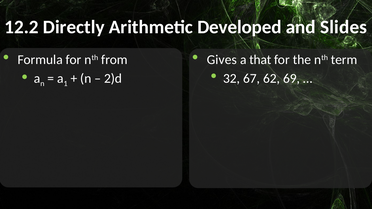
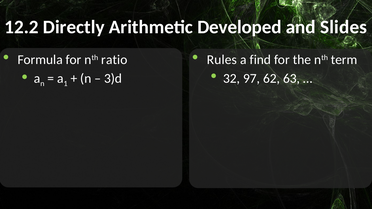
from: from -> ratio
Gives: Gives -> Rules
that: that -> find
67: 67 -> 97
69: 69 -> 63
2)d: 2)d -> 3)d
